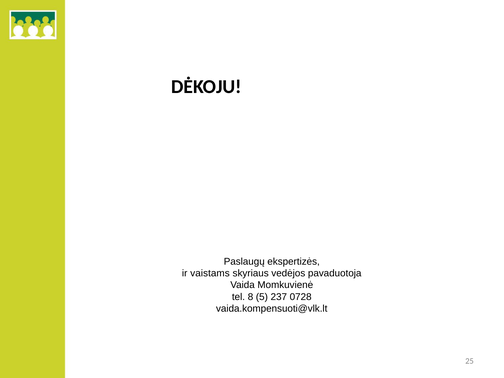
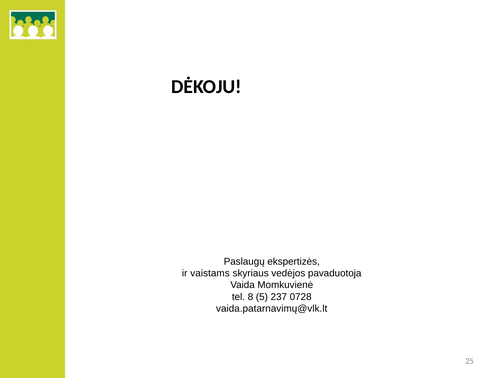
vaida.kompensuoti@vlk.lt: vaida.kompensuoti@vlk.lt -> vaida.patarnavimų@vlk.lt
